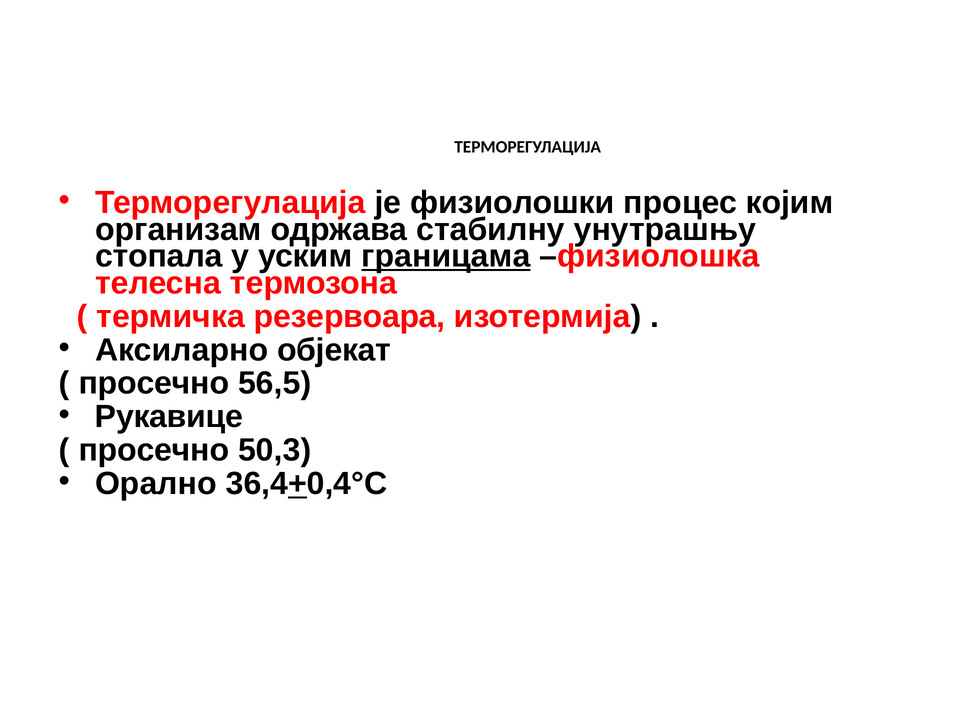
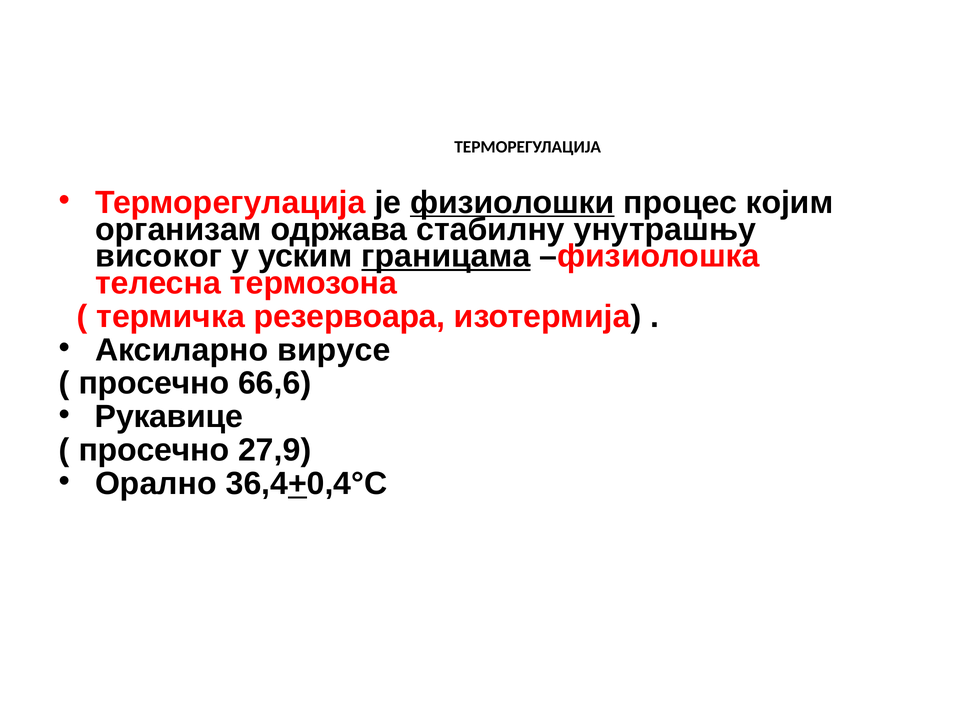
физиолошки underline: none -> present
стопала: стопала -> високог
објекат: објекат -> вирусе
56,5: 56,5 -> 66,6
50,3: 50,3 -> 27,9
